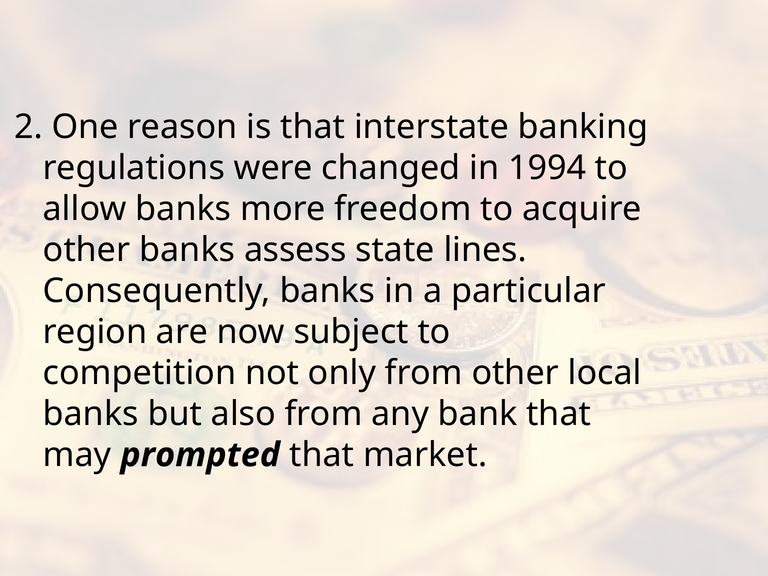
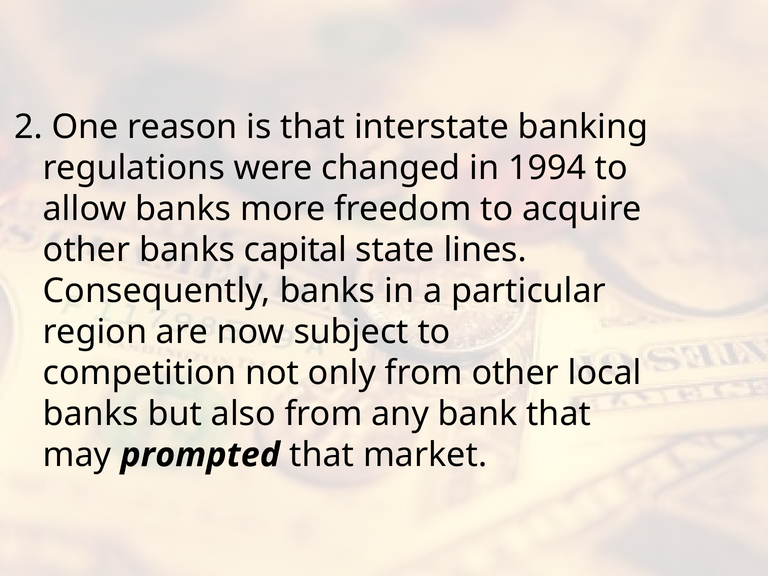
assess: assess -> capital
